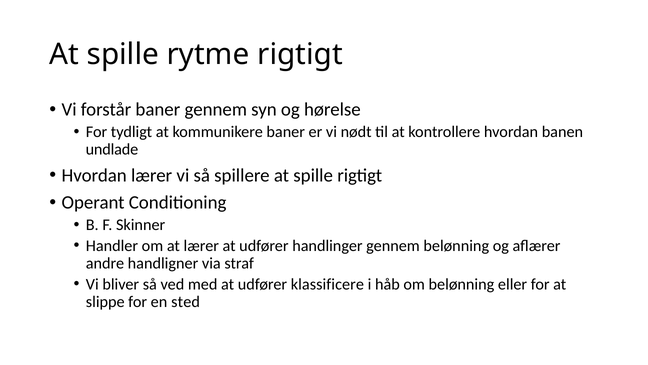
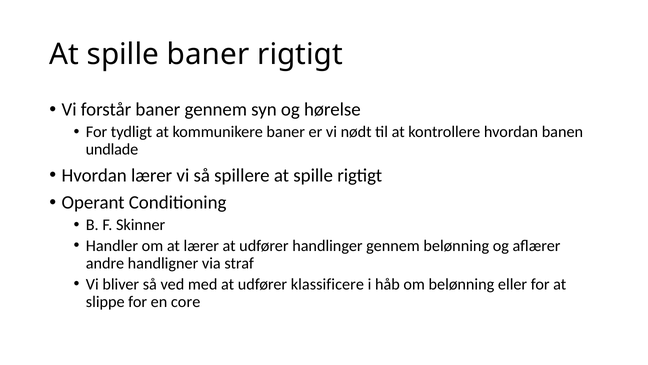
spille rytme: rytme -> baner
sted: sted -> core
